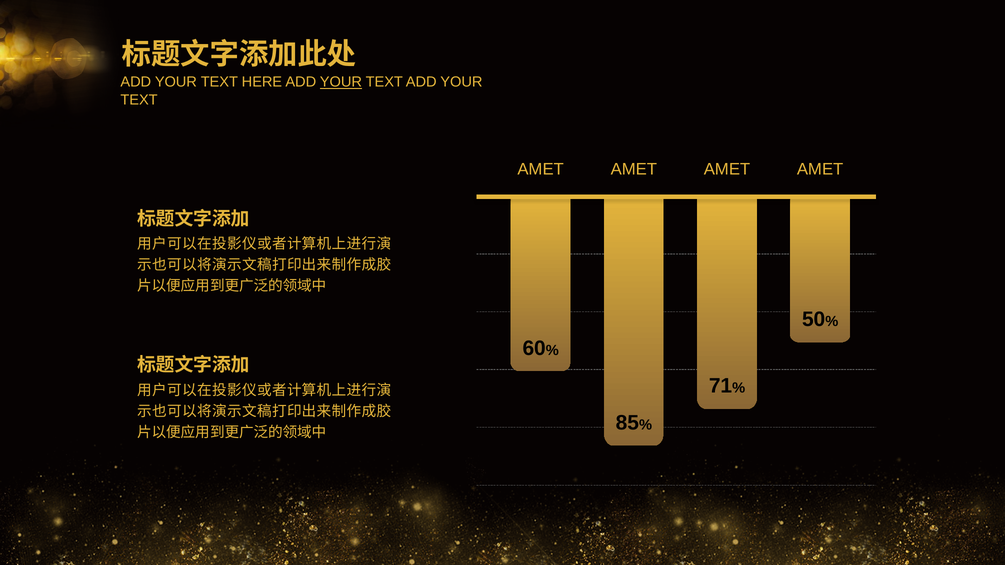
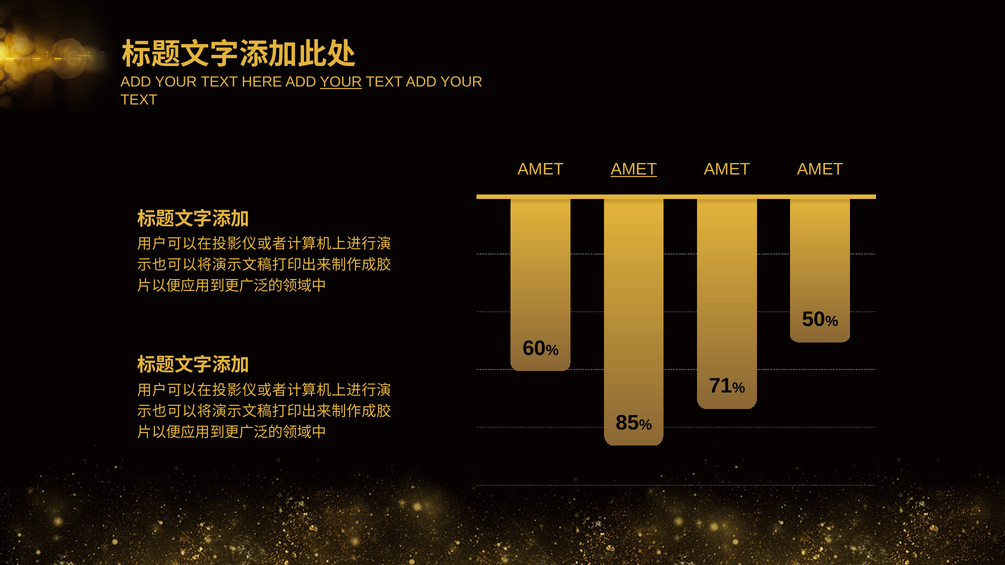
AMET at (634, 169) underline: none -> present
